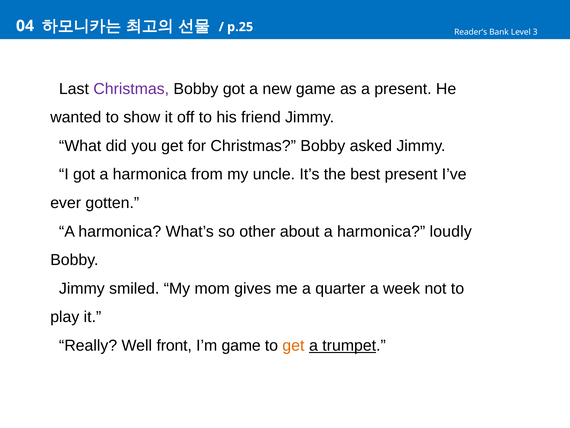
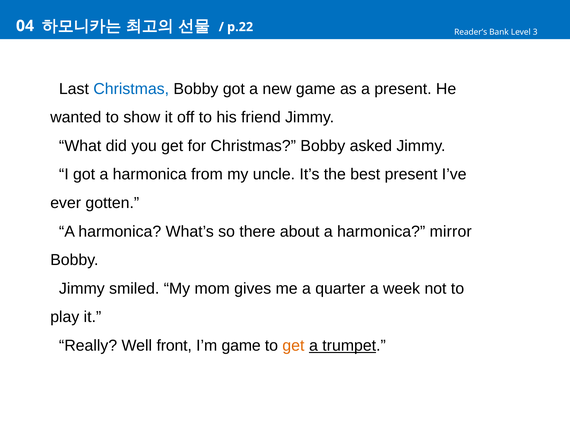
p.25: p.25 -> p.22
Christmas at (131, 89) colour: purple -> blue
other: other -> there
loudly: loudly -> mirror
